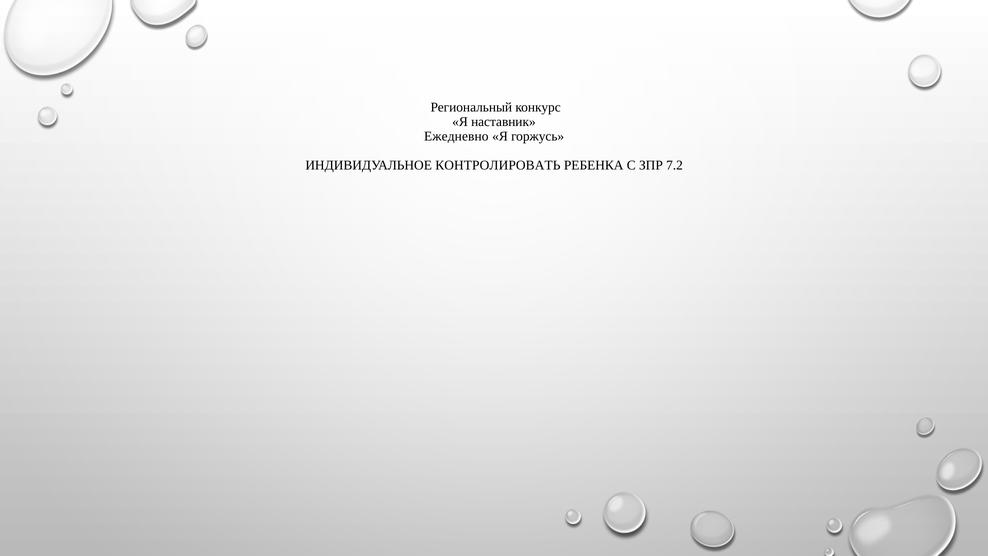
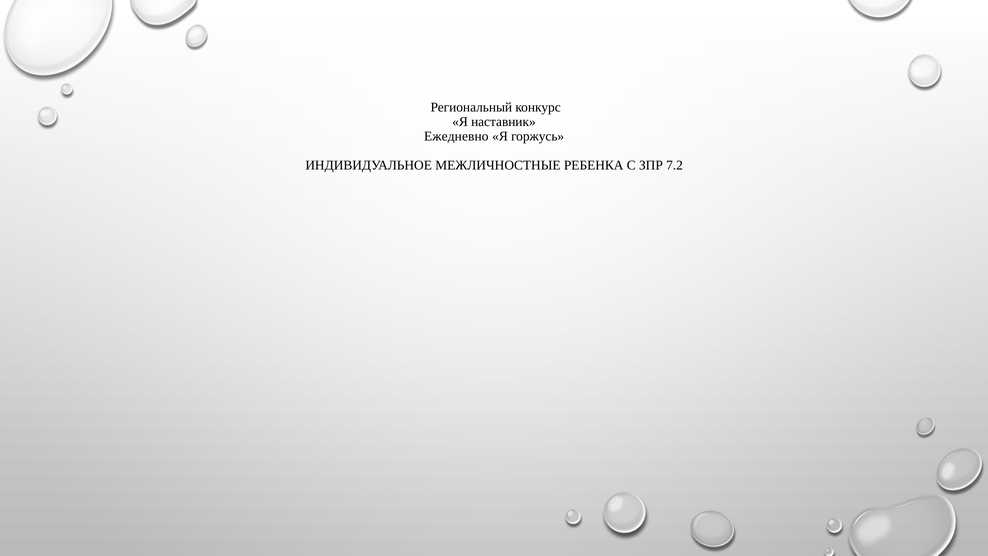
КОНТРОЛИРОВАТЬ: КОНТРОЛИРОВАТЬ -> МЕЖЛИЧНОСТНЫЕ
